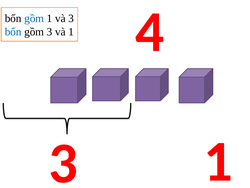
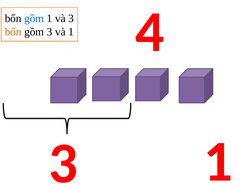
bốn at (13, 32) colour: blue -> orange
